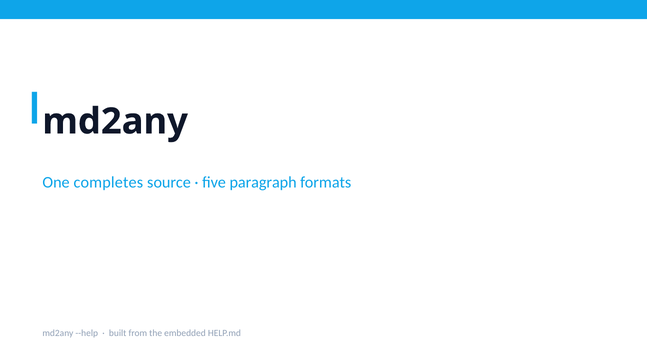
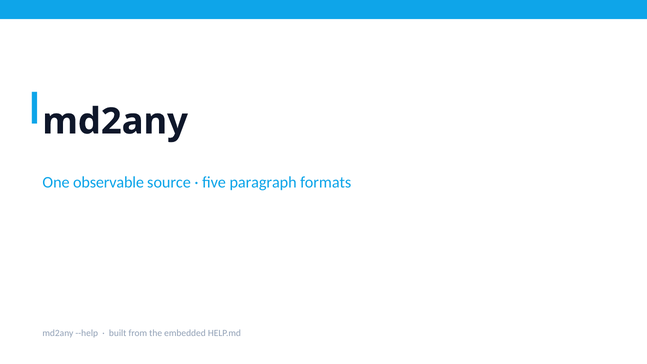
completes: completes -> observable
